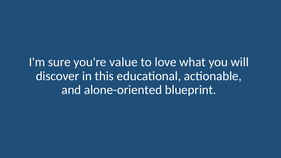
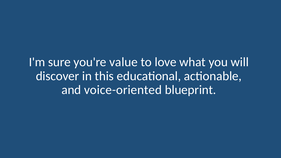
alone-oriented: alone-oriented -> voice-oriented
